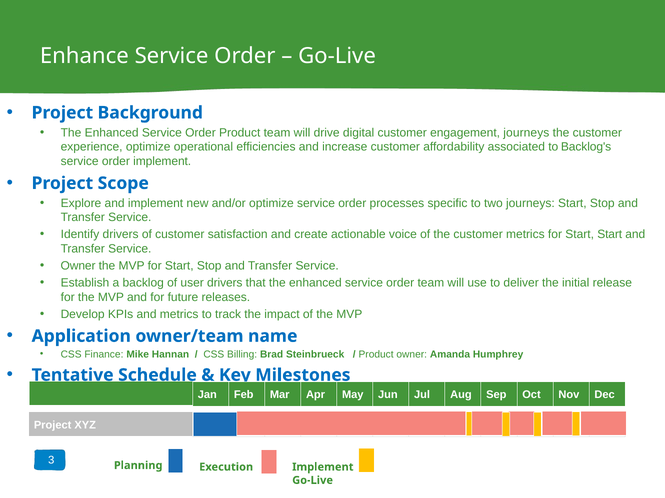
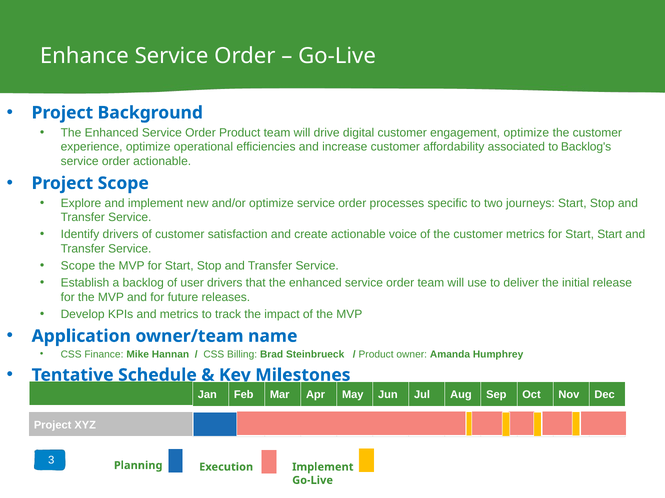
engagement journeys: journeys -> optimize
order implement: implement -> actionable
Owner at (78, 266): Owner -> Scope
